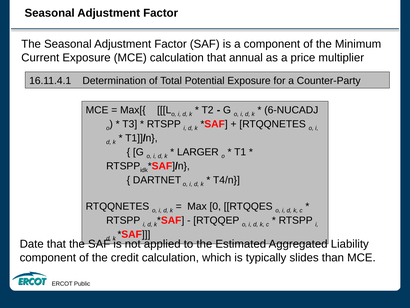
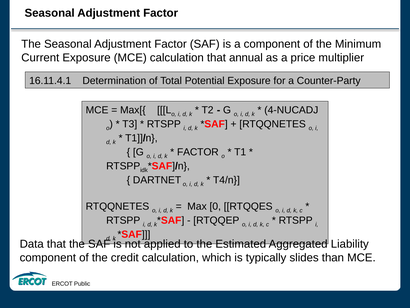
6-NUCADJ: 6-NUCADJ -> 4-NUCADJ
LARGER at (198, 152): LARGER -> FACTOR
Date: Date -> Data
